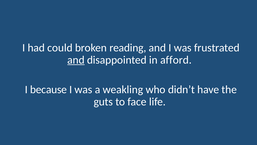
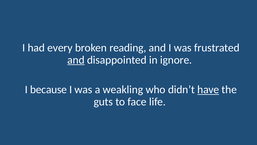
could: could -> every
afford: afford -> ignore
have underline: none -> present
